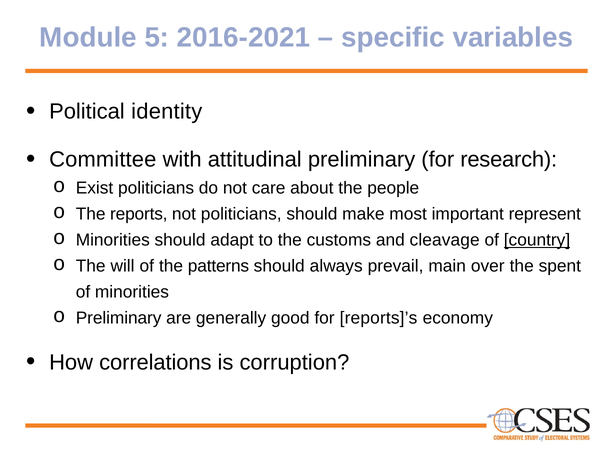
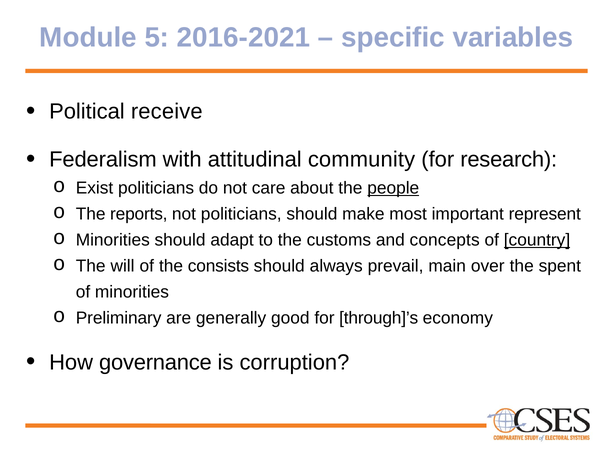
identity: identity -> receive
Committee: Committee -> Federalism
attitudinal preliminary: preliminary -> community
people underline: none -> present
cleavage: cleavage -> concepts
patterns: patterns -> consists
reports]’s: reports]’s -> through]’s
correlations: correlations -> governance
